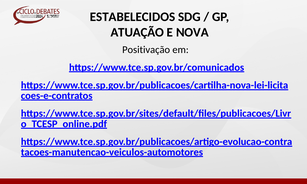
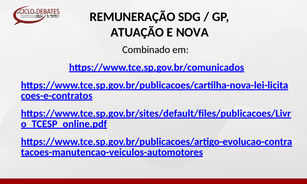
ESTABELECIDOS: ESTABELECIDOS -> REMUNERAÇÃO
Positivação: Positivação -> Combinado
